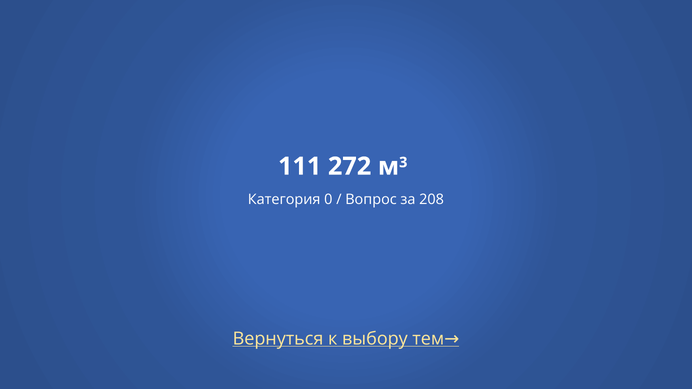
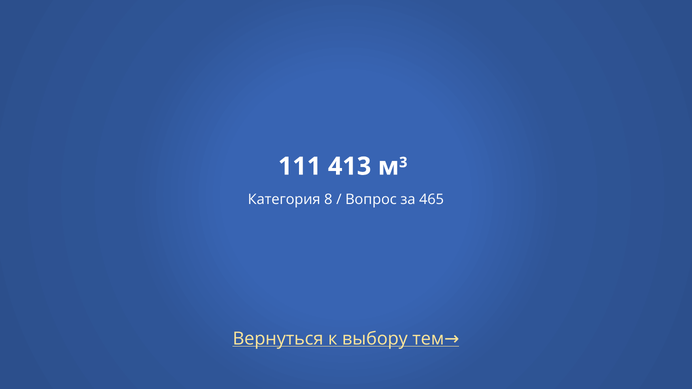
272: 272 -> 413
0: 0 -> 8
208: 208 -> 465
